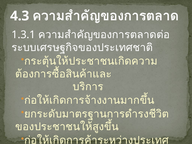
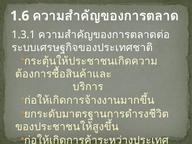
4.3: 4.3 -> 1.6
